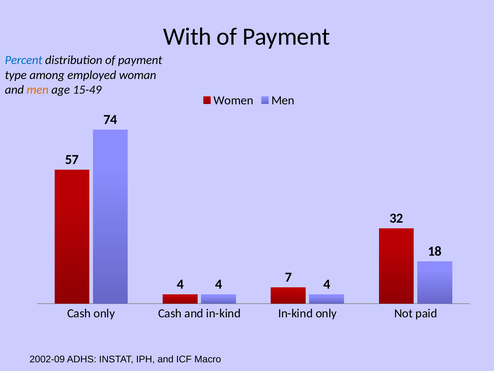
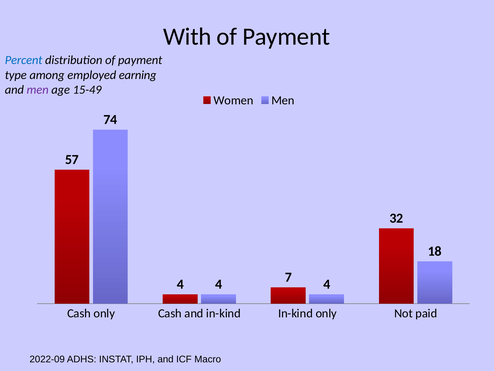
woman: woman -> earning
men at (38, 90) colour: orange -> purple
2002-09: 2002-09 -> 2022-09
